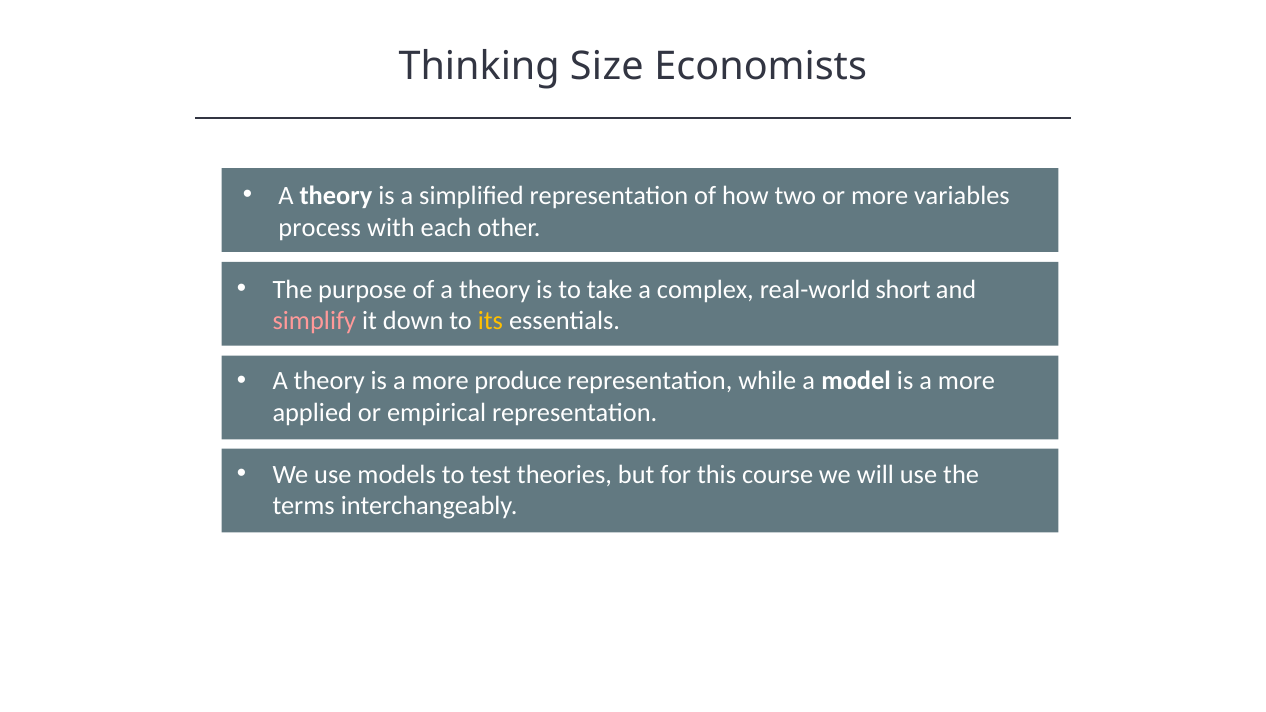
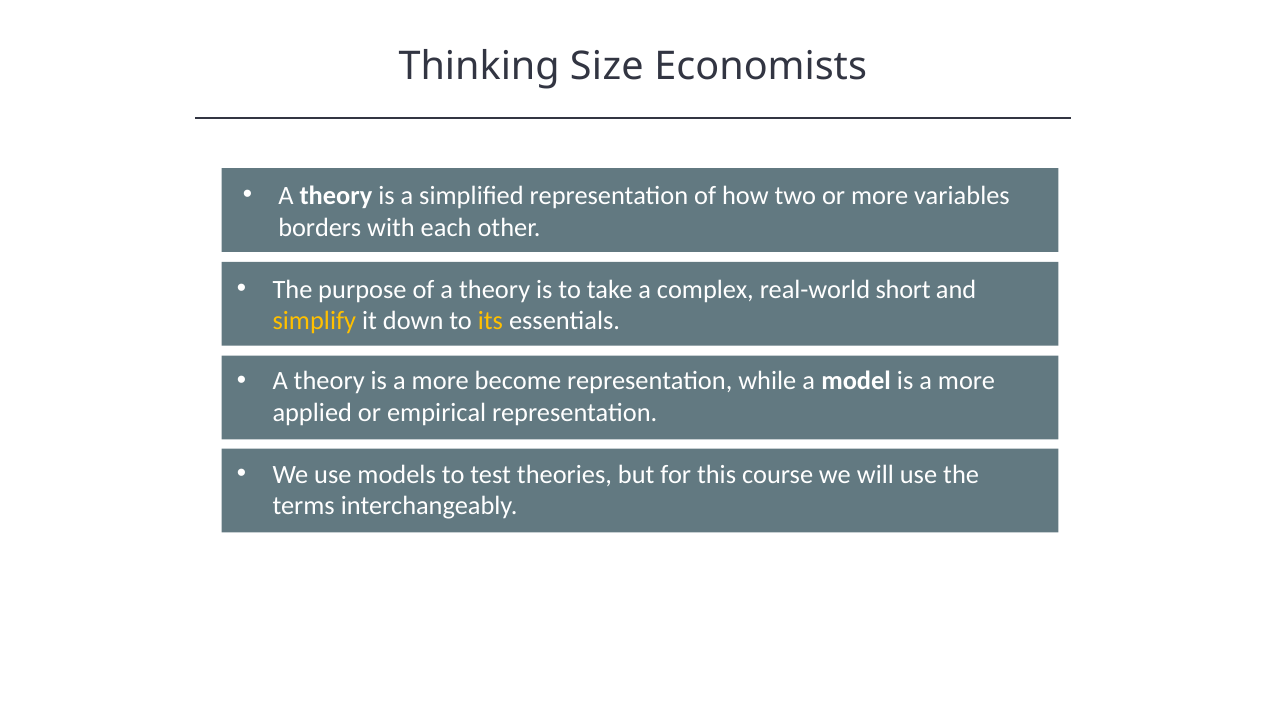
process: process -> borders
simplify colour: pink -> yellow
produce: produce -> become
